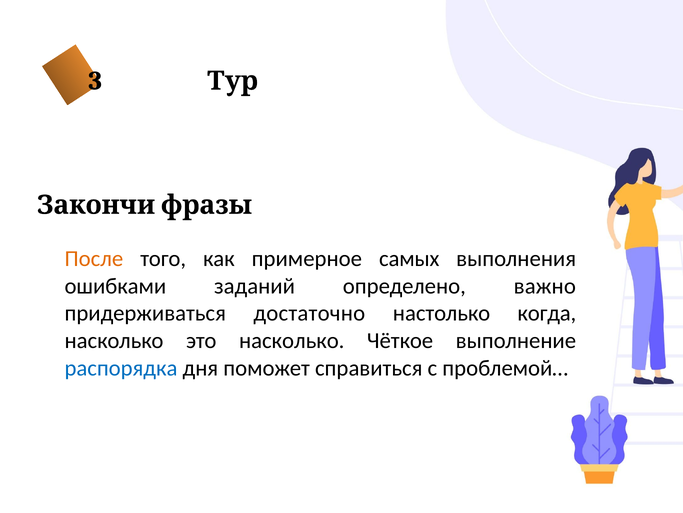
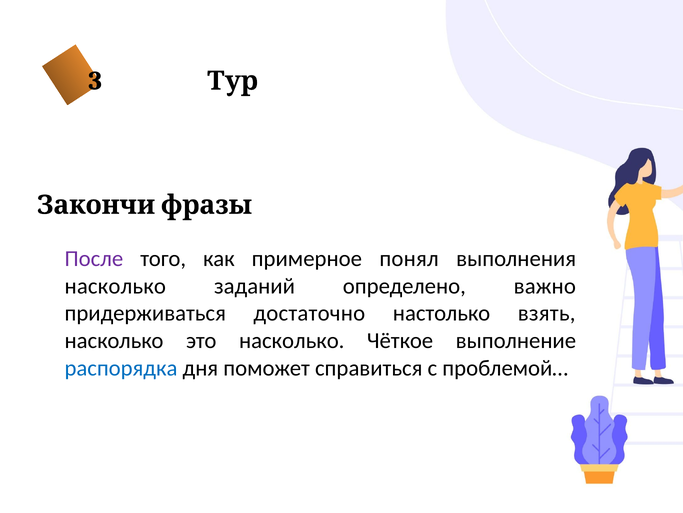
После colour: orange -> purple
самых: самых -> понял
ошибками at (115, 286): ошибками -> насколько
когда: когда -> взять
